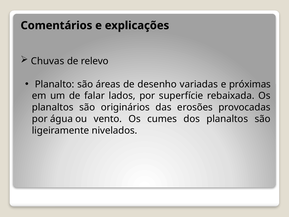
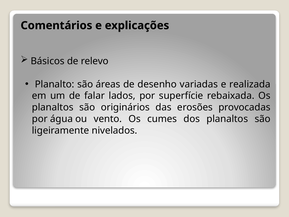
Chuvas: Chuvas -> Básicos
próximas: próximas -> realizada
